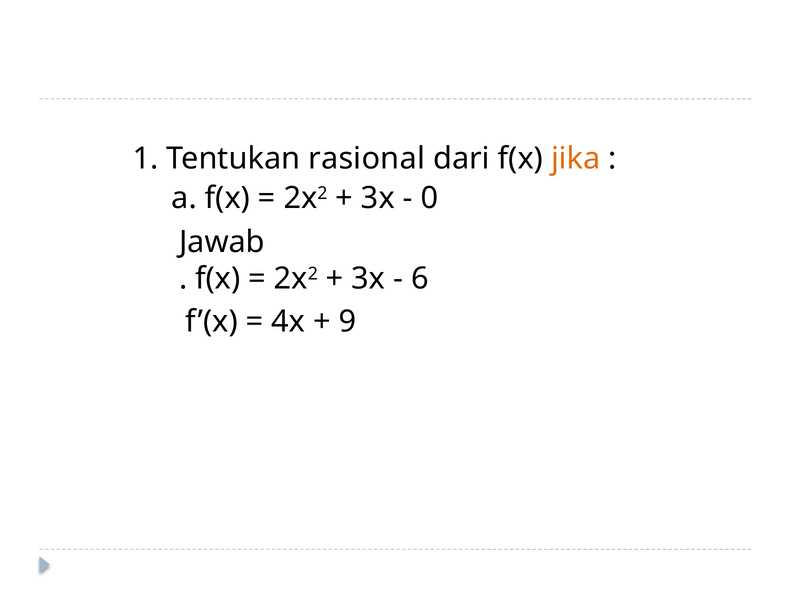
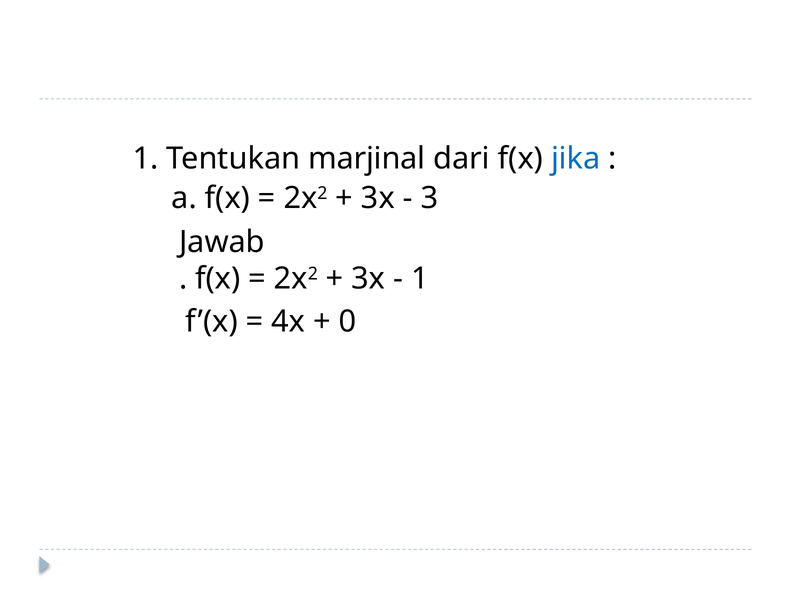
rasional: rasional -> marjinal
jika colour: orange -> blue
0: 0 -> 3
6 at (420, 279): 6 -> 1
9: 9 -> 0
